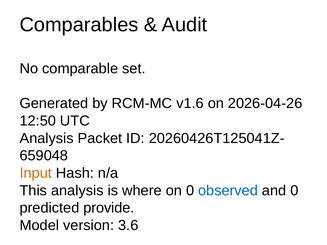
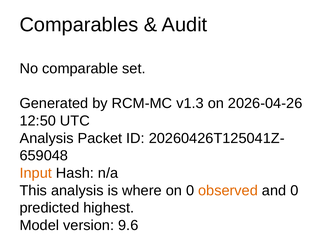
v1.6: v1.6 -> v1.3
observed colour: blue -> orange
provide: provide -> highest
3.6: 3.6 -> 9.6
